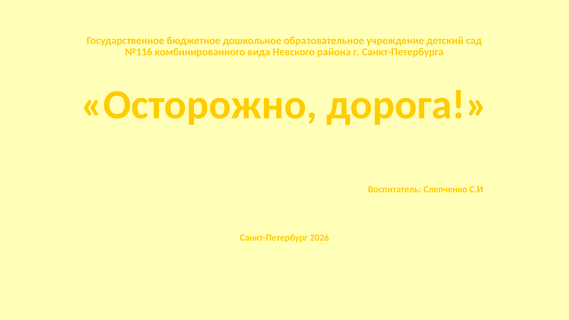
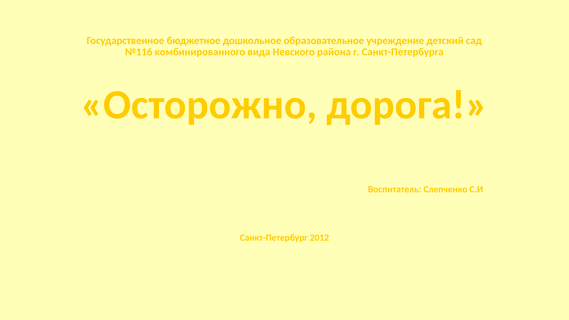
2026: 2026 -> 2012
